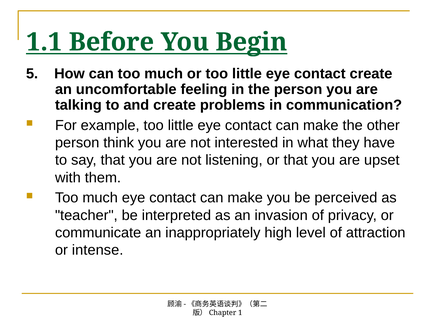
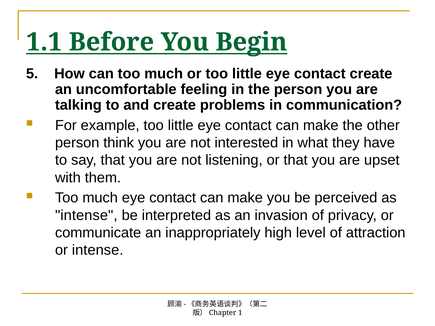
teacher at (86, 215): teacher -> intense
